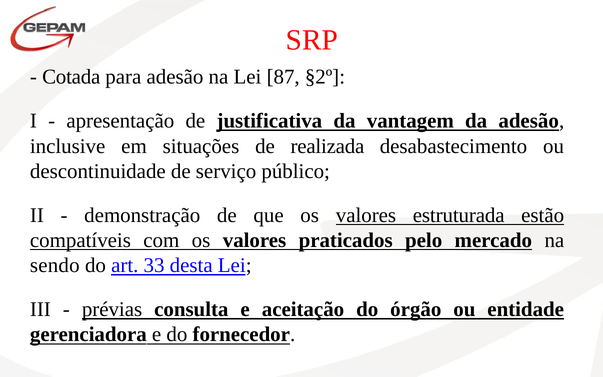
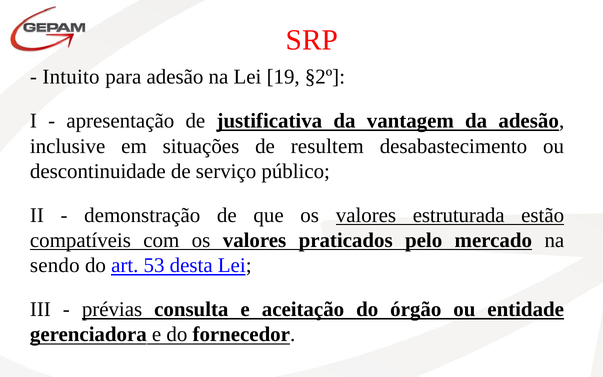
Cotada: Cotada -> Intuito
87: 87 -> 19
realizada: realizada -> resultem
33: 33 -> 53
